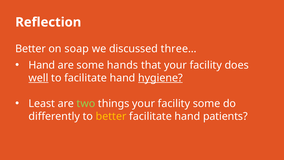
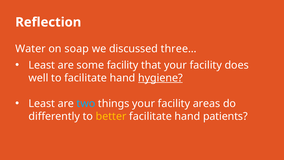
Better at (31, 49): Better -> Water
Hand at (42, 65): Hand -> Least
some hands: hands -> facility
well underline: present -> none
two colour: light green -> light blue
facility some: some -> areas
